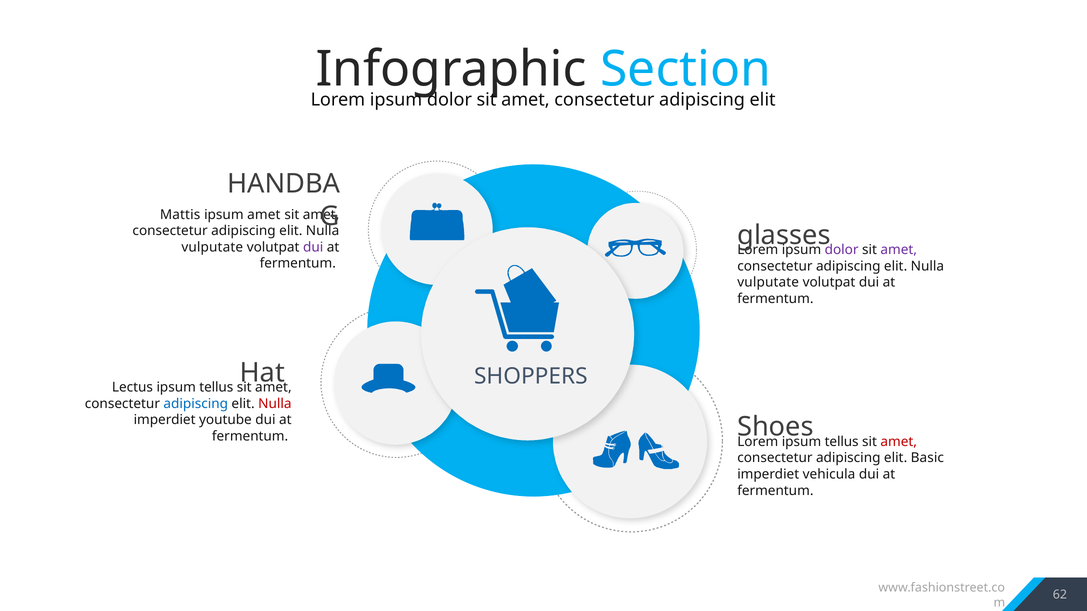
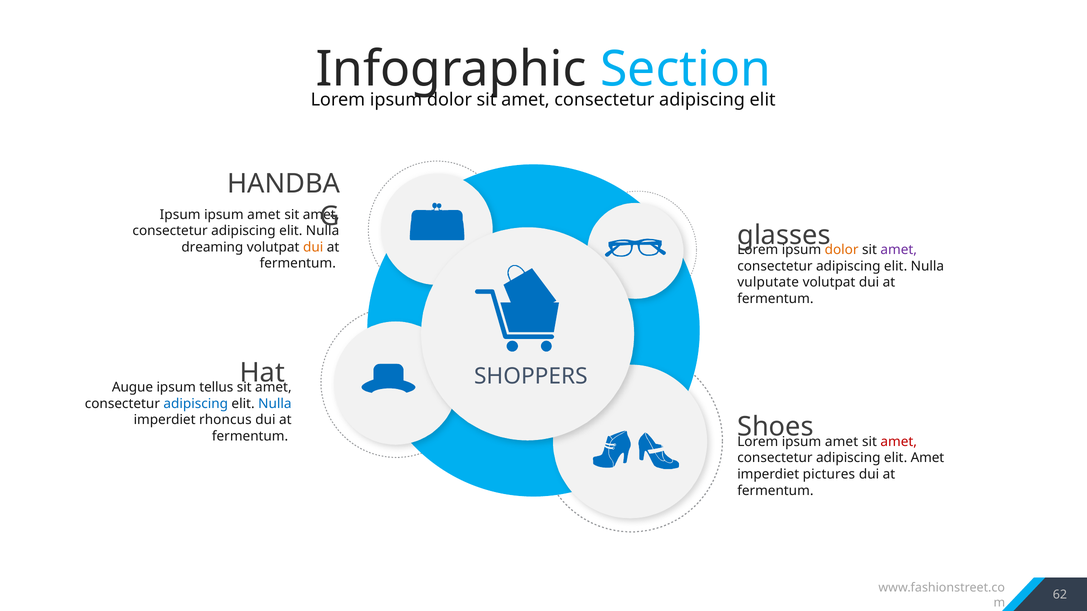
Mattis at (180, 215): Mattis -> Ipsum
vulputate at (212, 247): vulputate -> dreaming
dui at (313, 247) colour: purple -> orange
dolor at (842, 250) colour: purple -> orange
Lectus: Lectus -> Augue
Nulla at (275, 404) colour: red -> blue
youtube: youtube -> rhoncus
tellus at (842, 442): tellus -> amet
elit Basic: Basic -> Amet
vehicula: vehicula -> pictures
